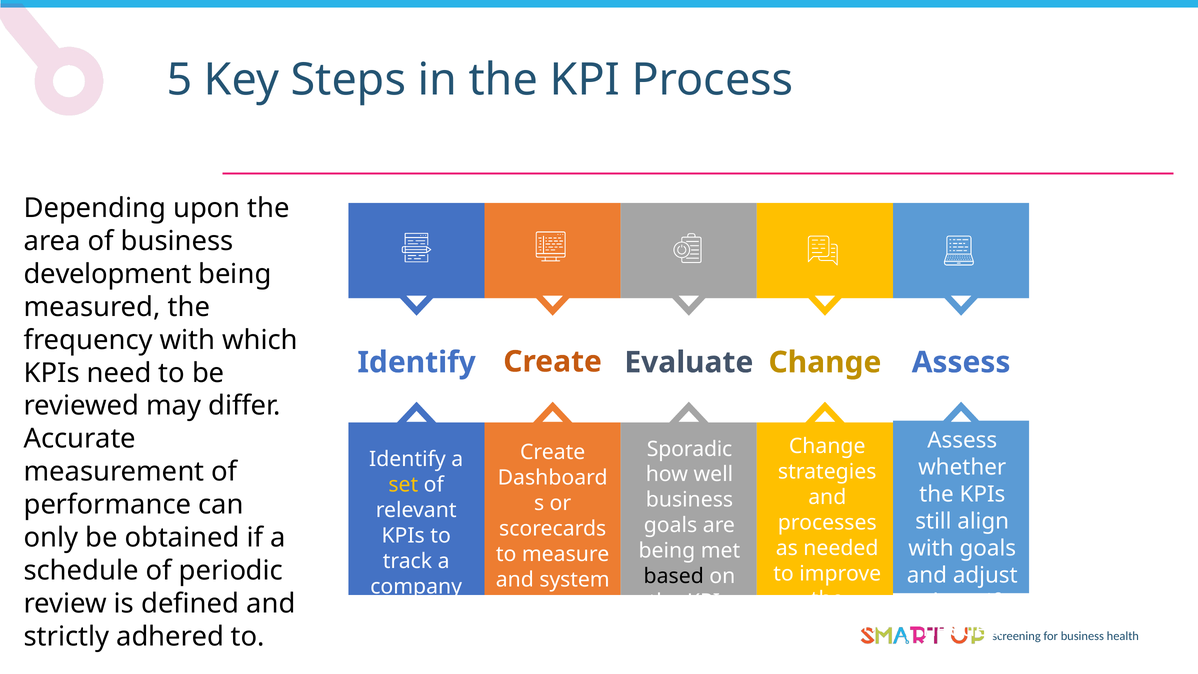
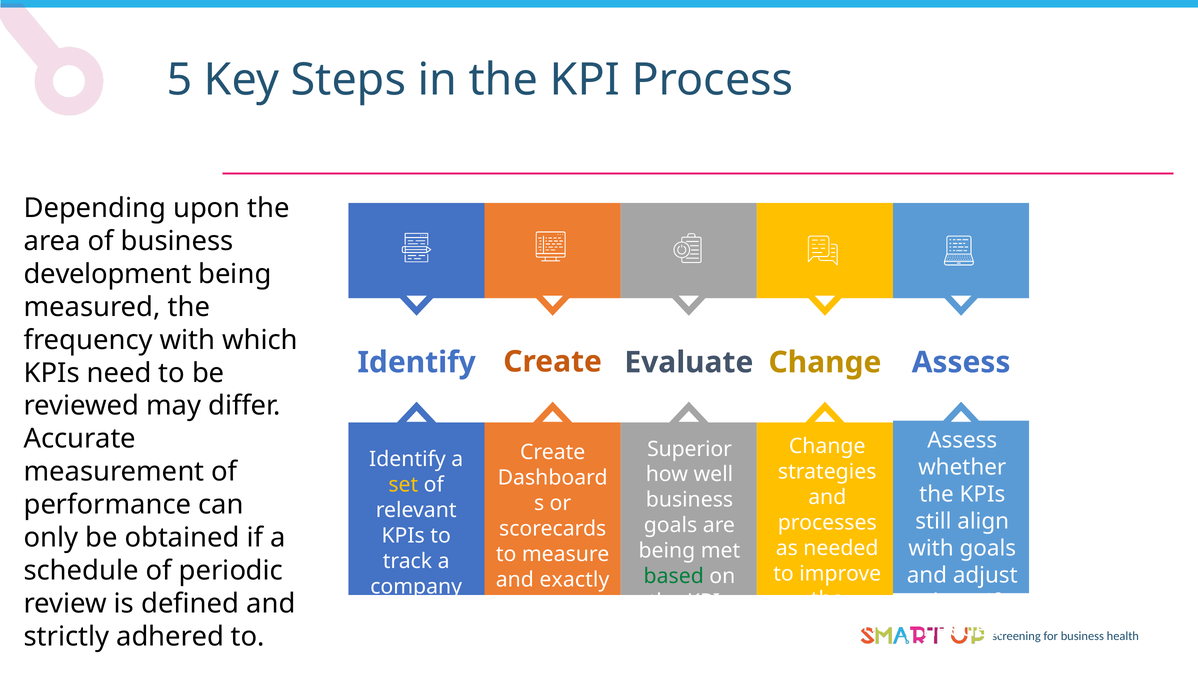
Sporadic: Sporadic -> Superior
based colour: black -> green
system: system -> exactly
